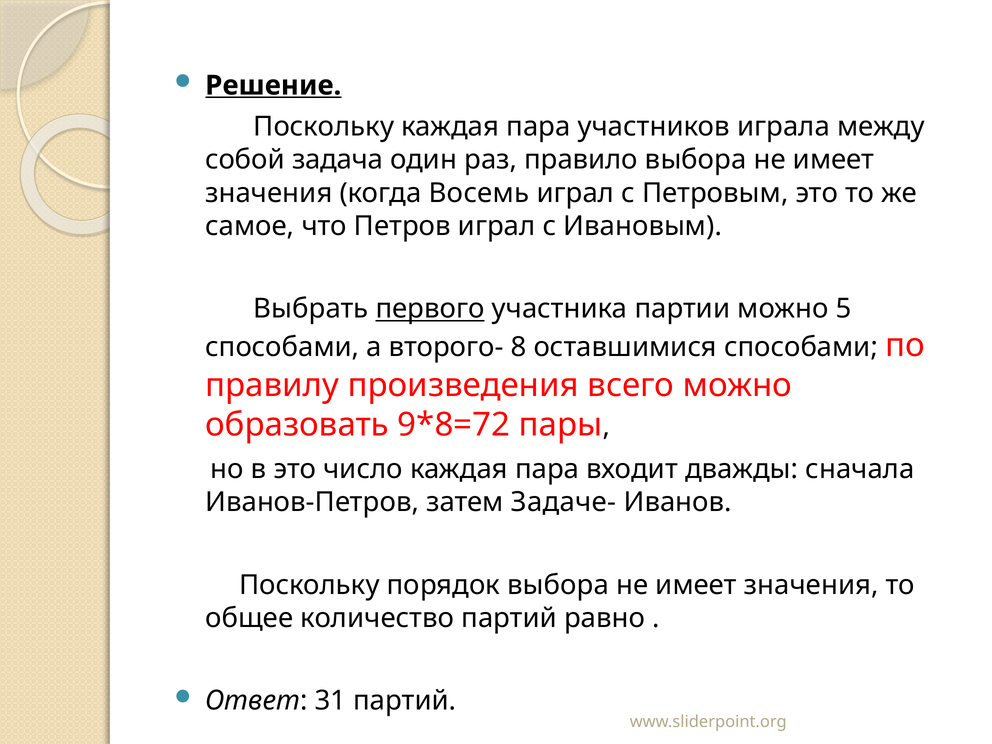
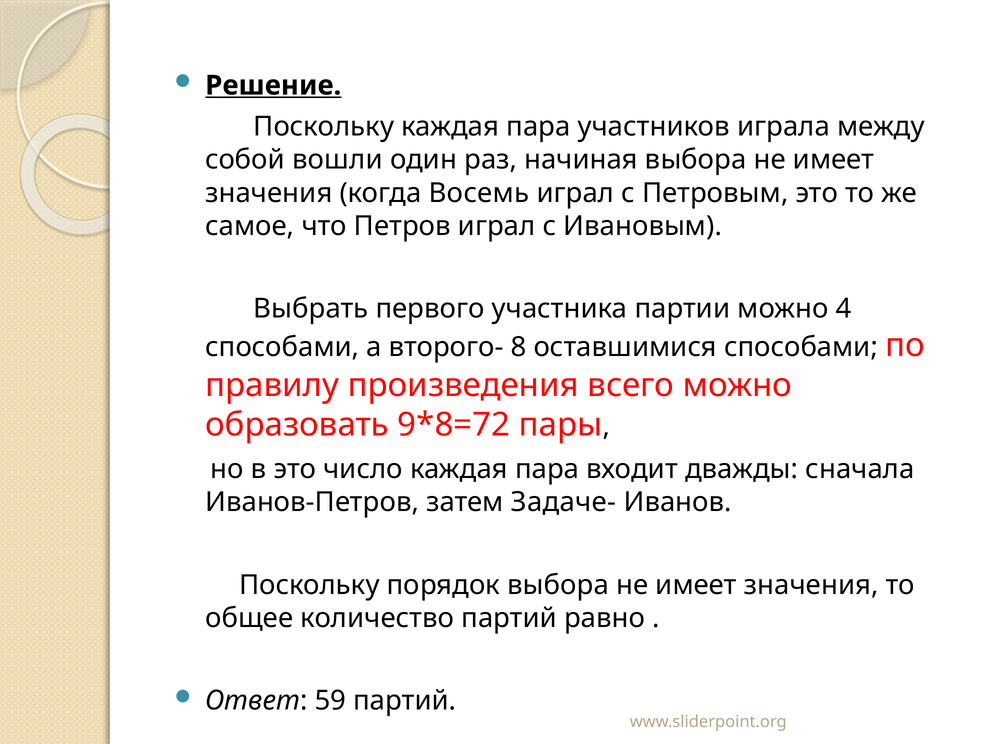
задача: задача -> вошли
правило: правило -> начиная
первого underline: present -> none
5: 5 -> 4
31: 31 -> 59
